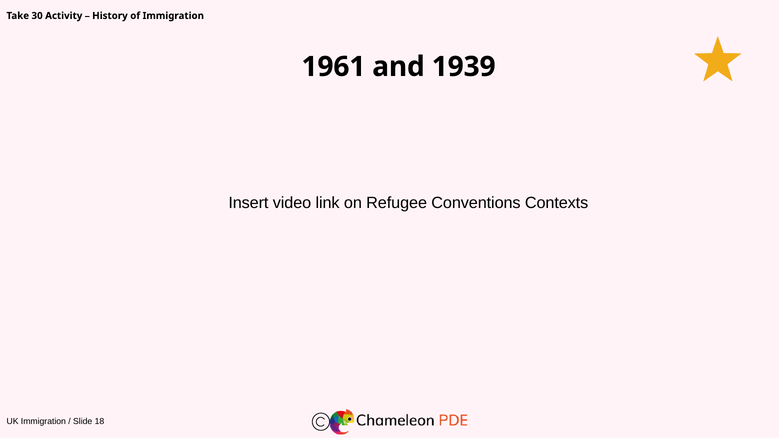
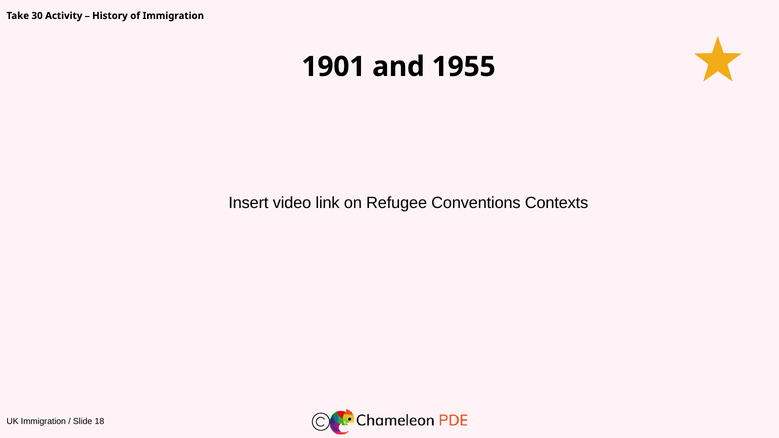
1961: 1961 -> 1901
1939: 1939 -> 1955
